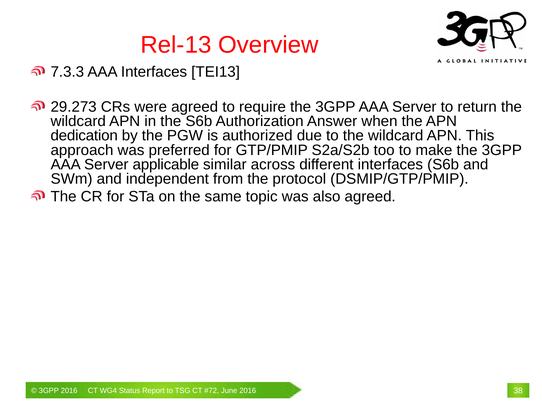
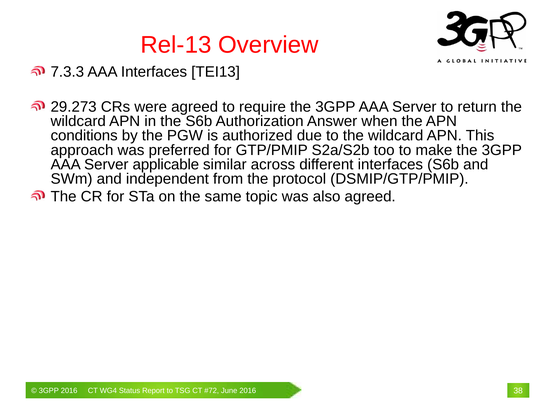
dedication: dedication -> conditions
